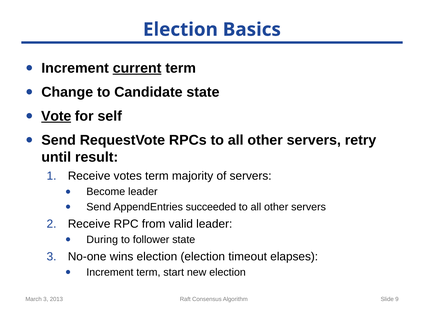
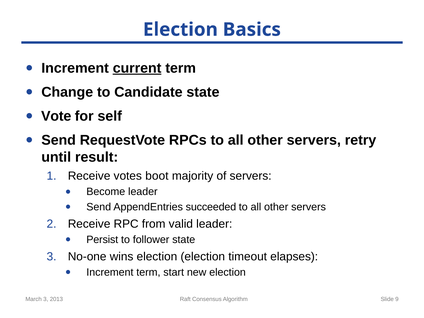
Vote underline: present -> none
votes term: term -> boot
During: During -> Persist
